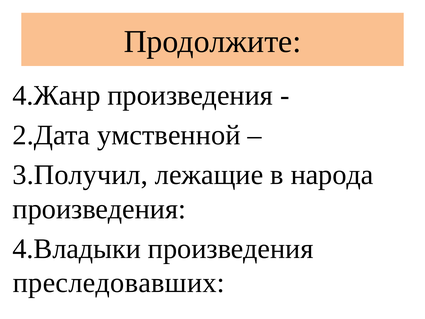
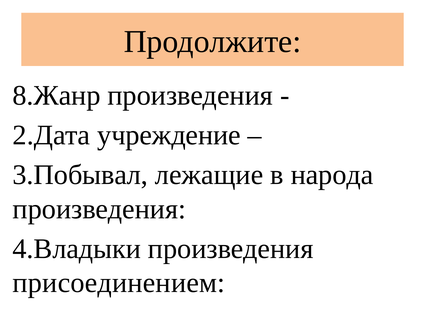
4.Жанр: 4.Жанр -> 8.Жанр
умственной: умственной -> учреждение
3.Получил: 3.Получил -> 3.Побывал
преследовавших: преследовавших -> присоединением
